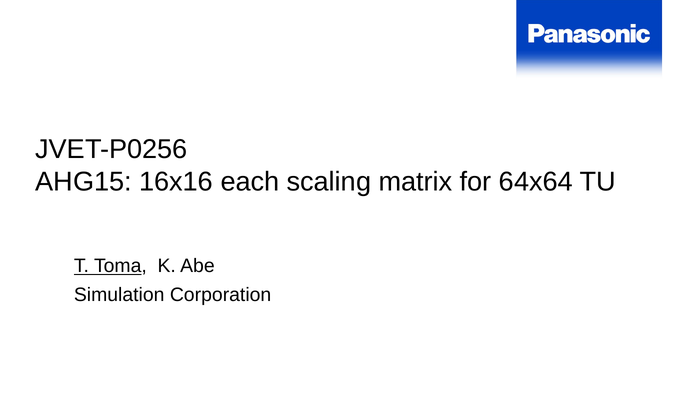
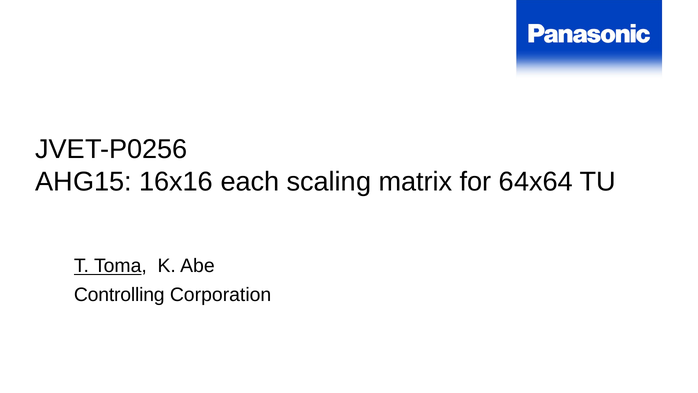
Simulation: Simulation -> Controlling
